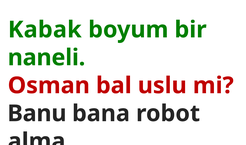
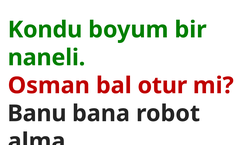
Kabak: Kabak -> Kondu
uslu: uslu -> otur
